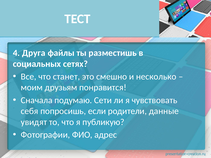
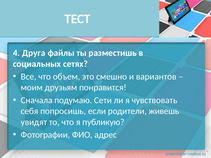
станет: станет -> объем
несколько: несколько -> вариантов
данные: данные -> живешь
